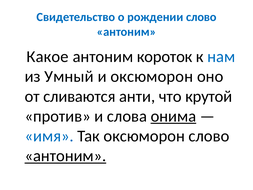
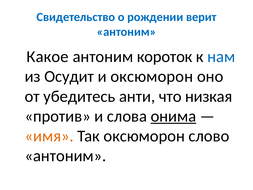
рождении слово: слово -> верит
Умный: Умный -> Осудит
сливаются: сливаются -> убедитесь
крутой: крутой -> низкая
имя colour: blue -> orange
антоним at (65, 156) underline: present -> none
